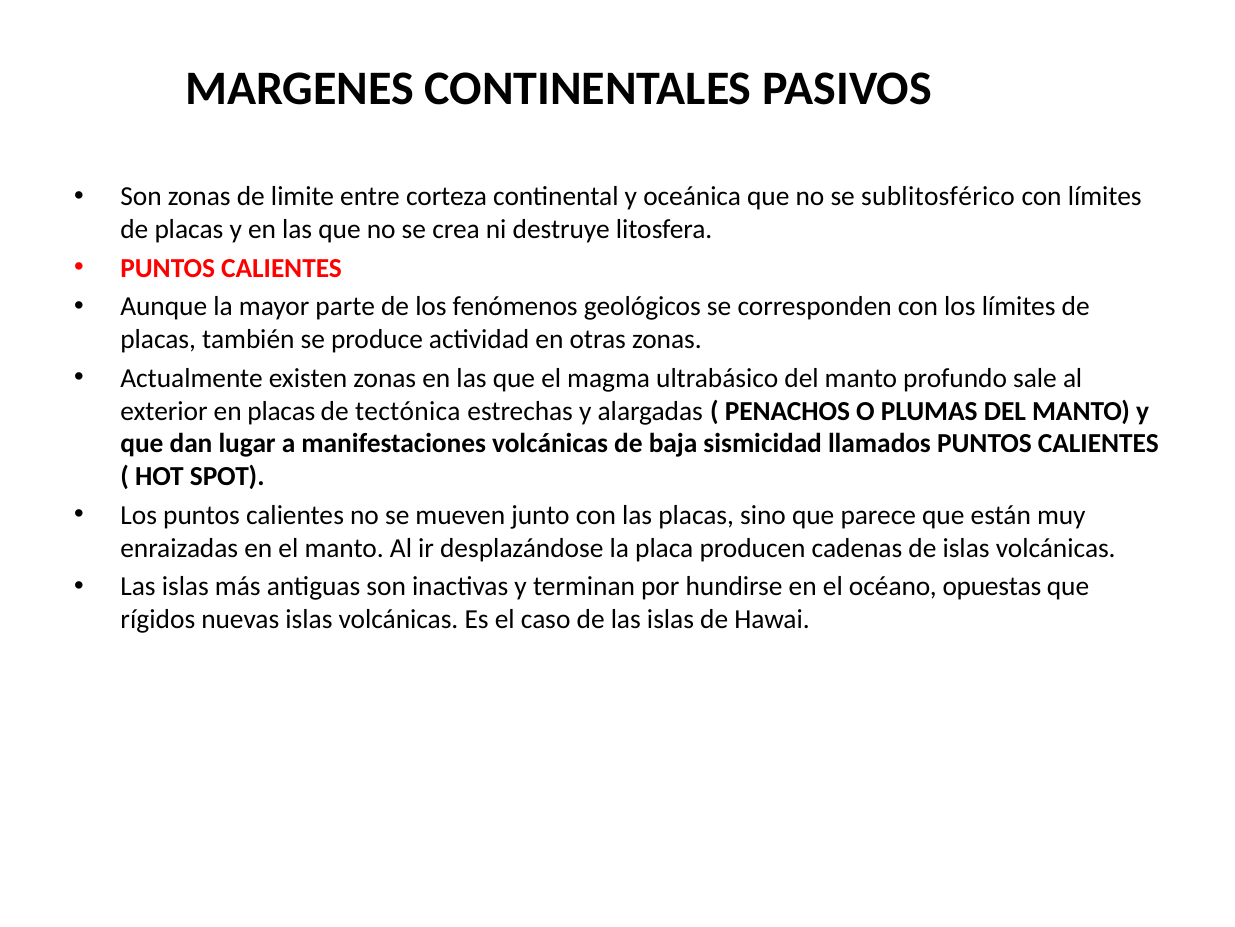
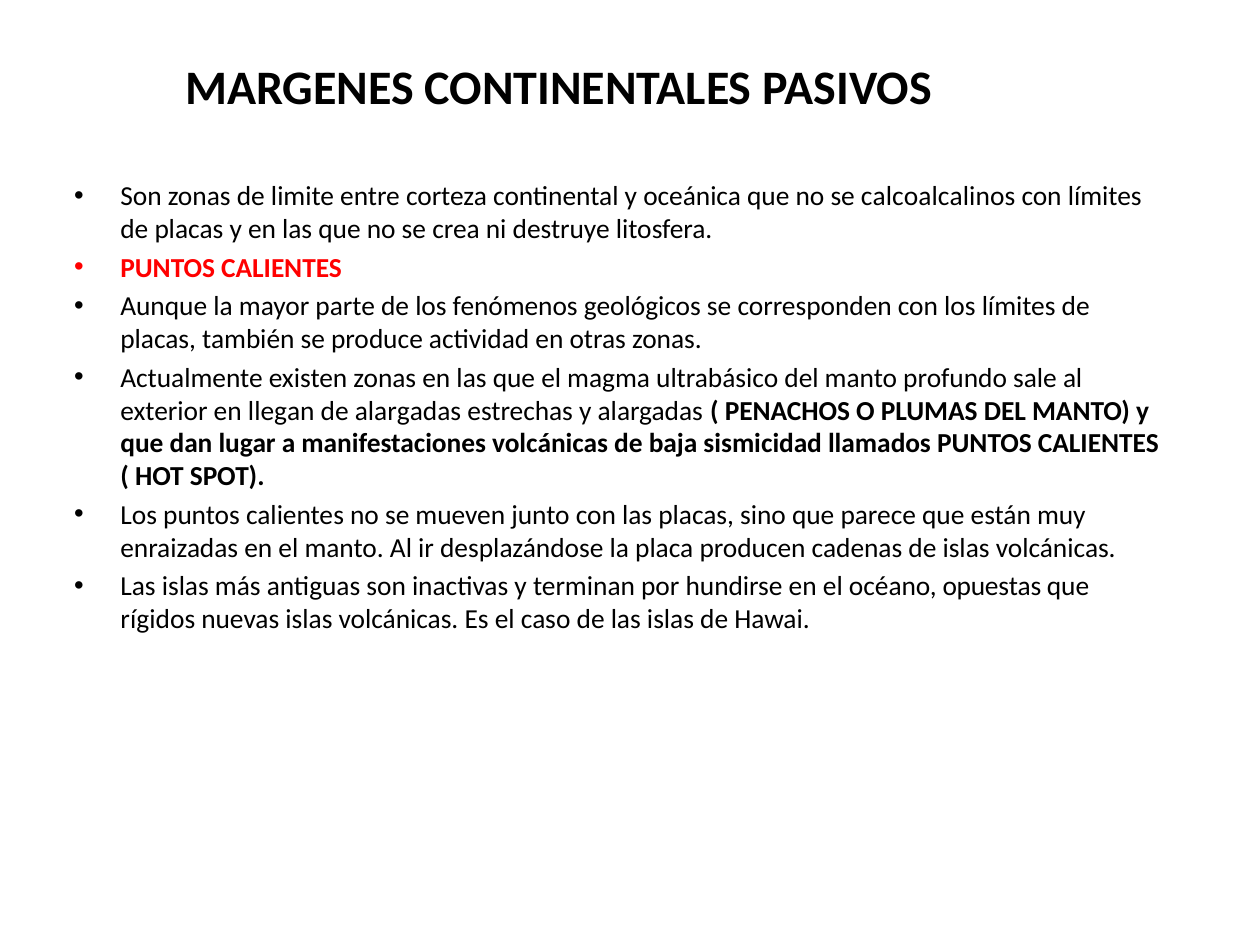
sublitosférico: sublitosférico -> calcoalcalinos
en placas: placas -> llegan
de tectónica: tectónica -> alargadas
